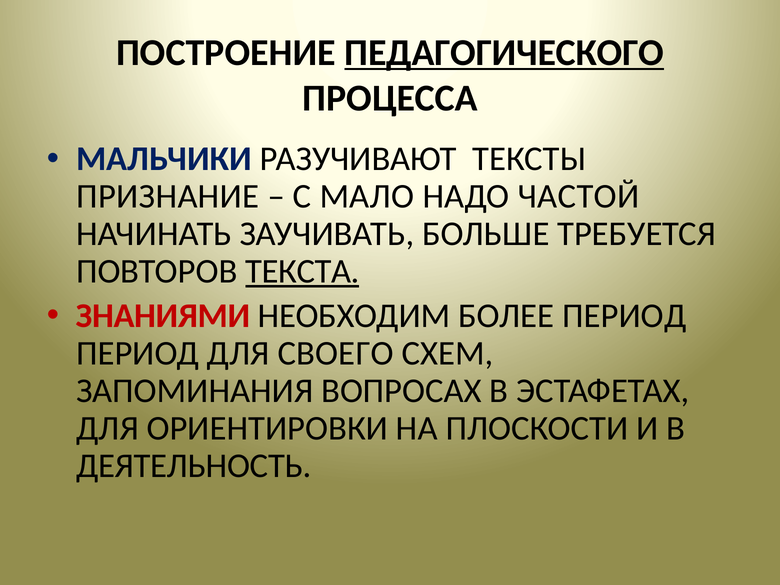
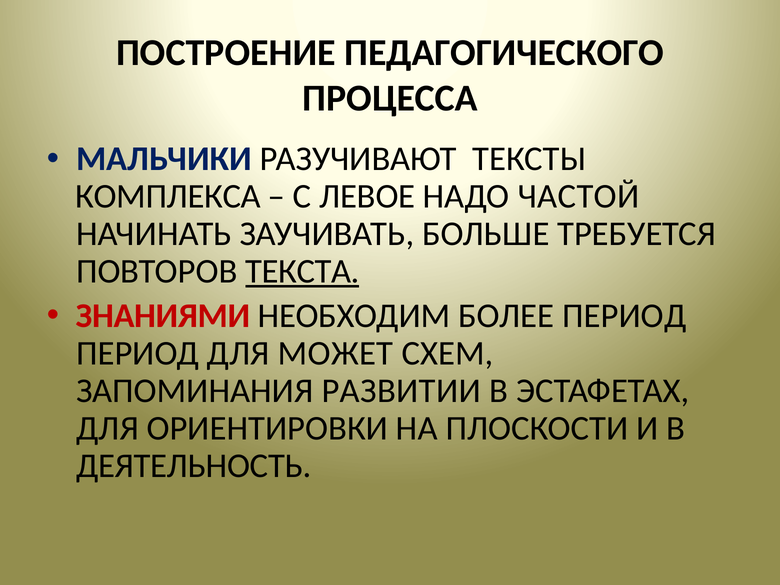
ПЕДАГОГИЧЕСКОГО underline: present -> none
ПРИЗНАНИЕ: ПРИЗНАНИЕ -> КОМПЛЕКСА
МАЛО: МАЛО -> ЛЕВОЕ
СВОЕГО: СВОЕГО -> МОЖЕТ
ВОПРОСАХ: ВОПРОСАХ -> РАЗВИТИИ
